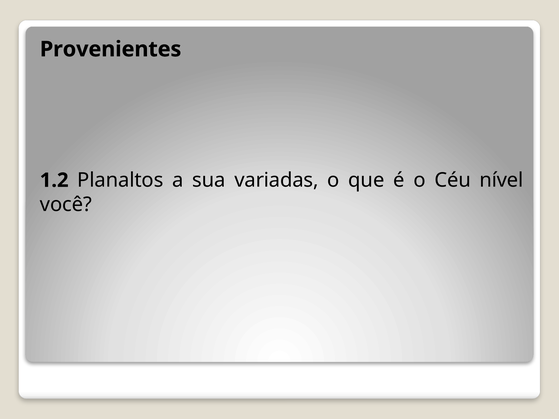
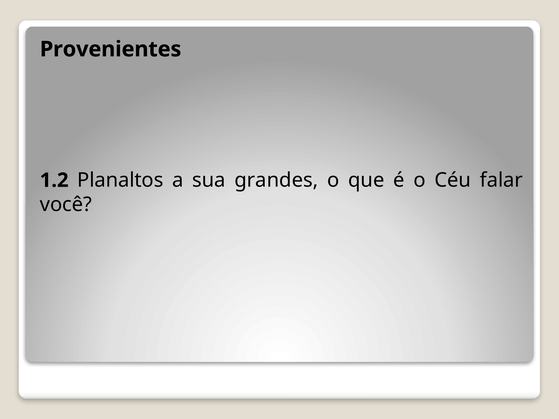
variadas: variadas -> grandes
nível: nível -> falar
